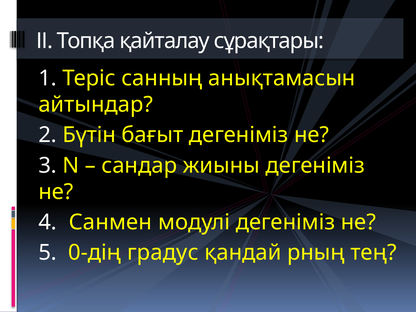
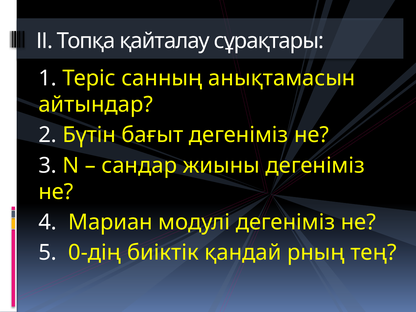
Санмен: Санмен -> Мариан
градус: градус -> биіктік
